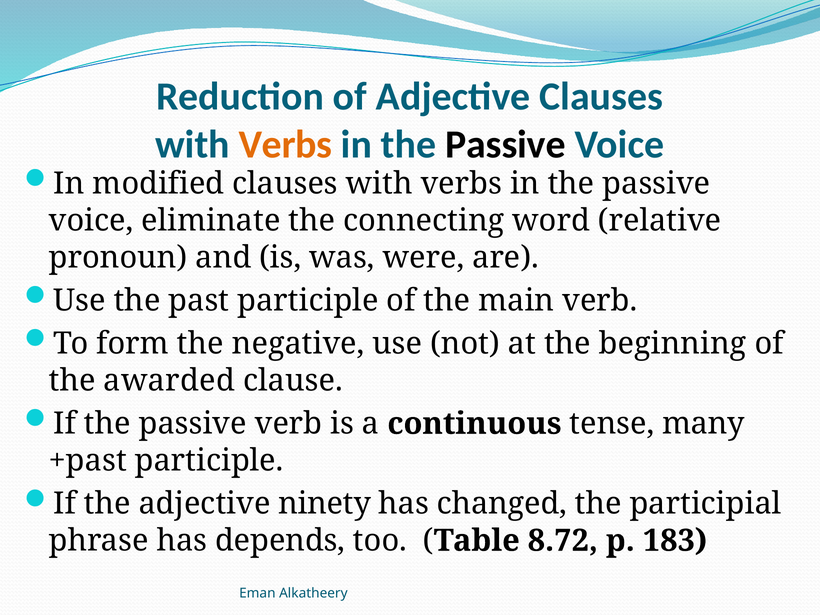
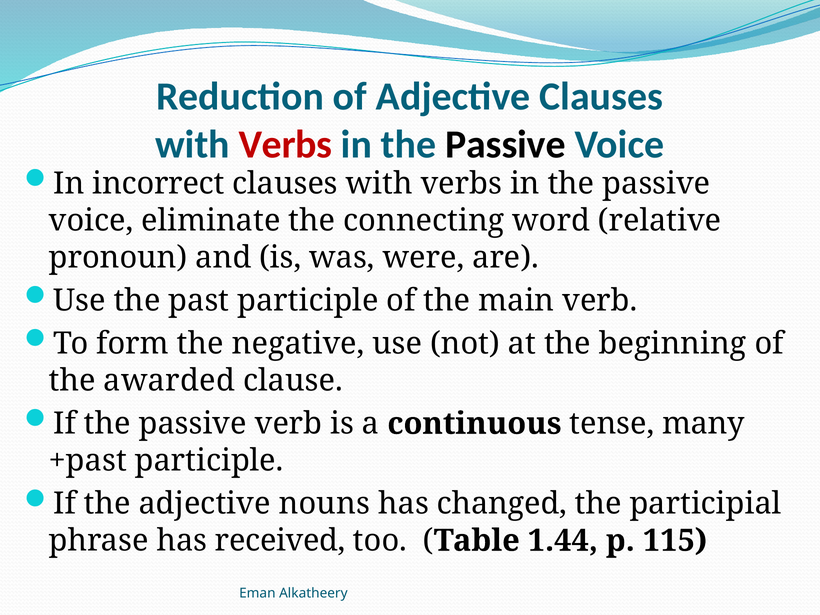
Verbs at (286, 144) colour: orange -> red
modified: modified -> incorrect
ninety: ninety -> nouns
depends: depends -> received
8.72: 8.72 -> 1.44
183: 183 -> 115
